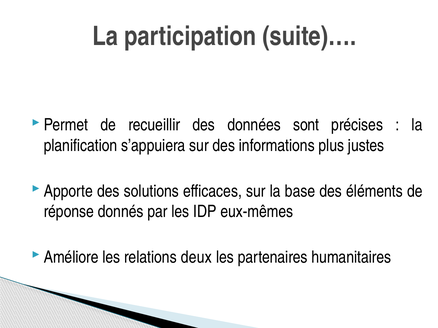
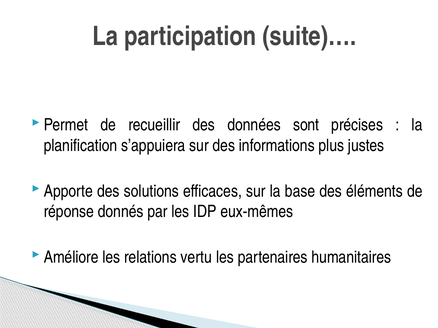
deux: deux -> vertu
